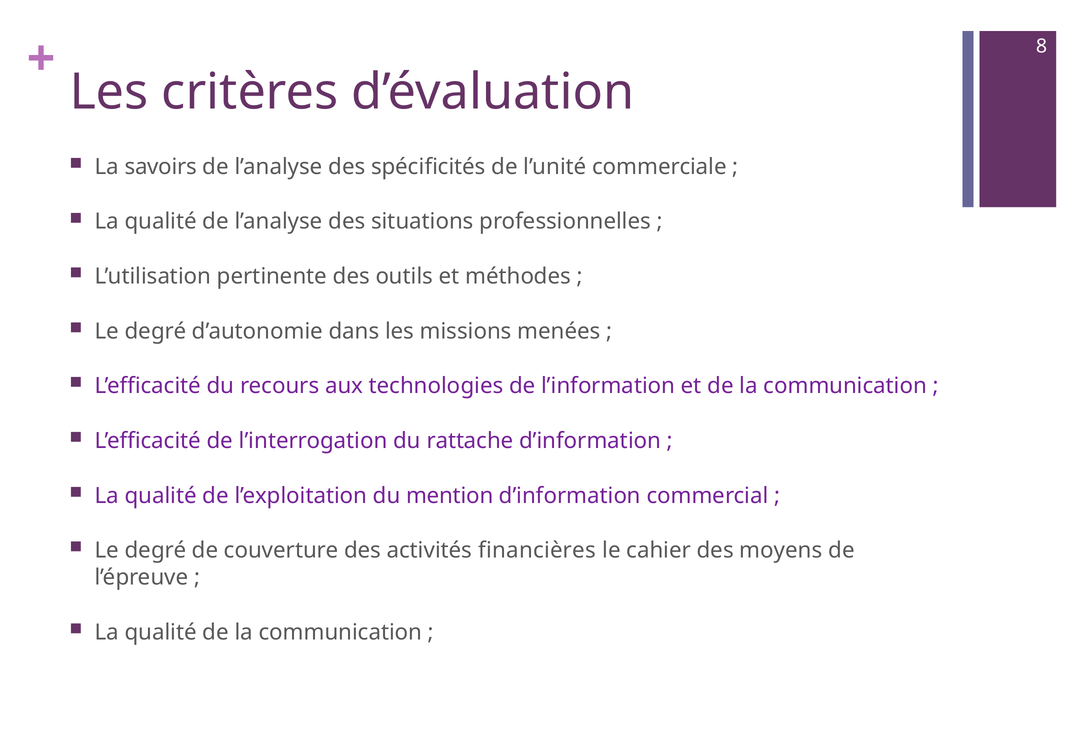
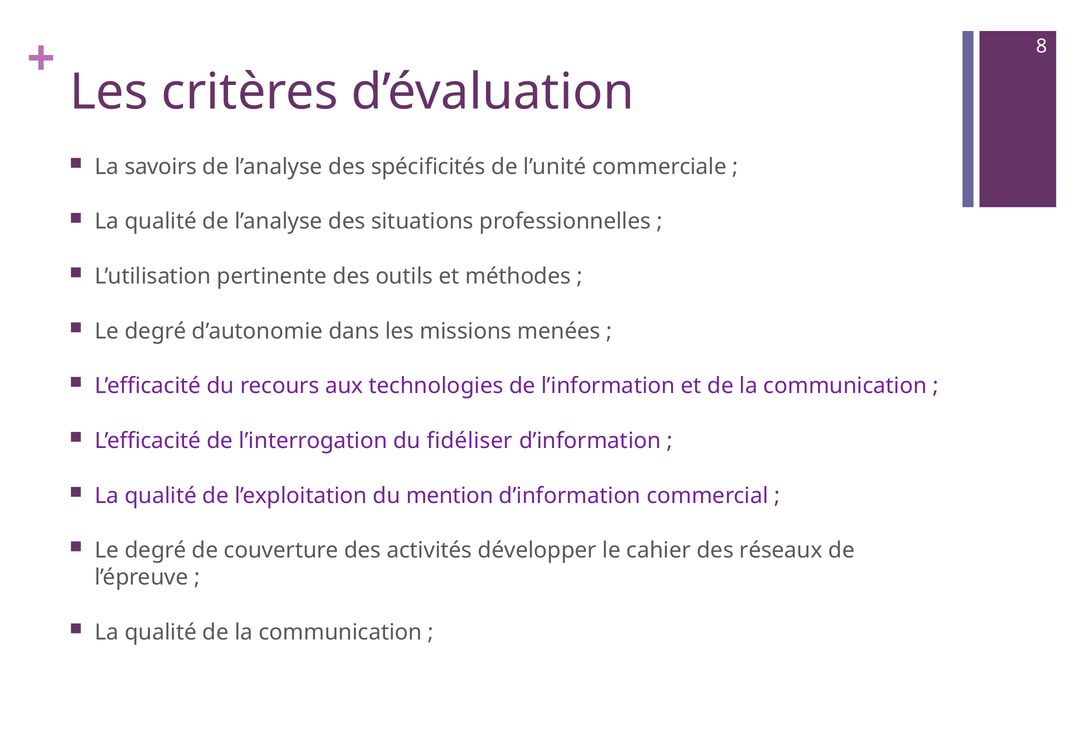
rattache: rattache -> fidéliser
financières: financières -> développer
moyens: moyens -> réseaux
